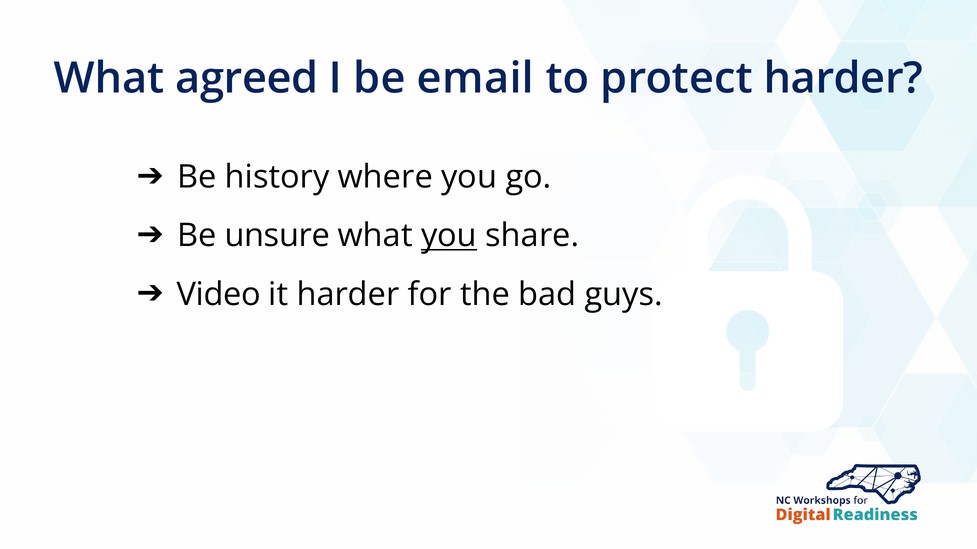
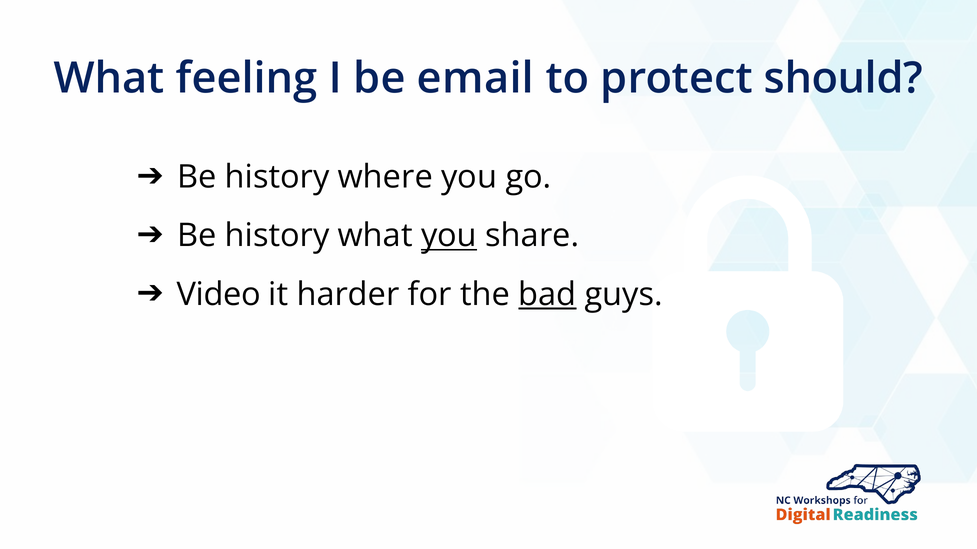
agreed: agreed -> feeling
protect harder: harder -> should
unsure at (277, 236): unsure -> history
bad underline: none -> present
